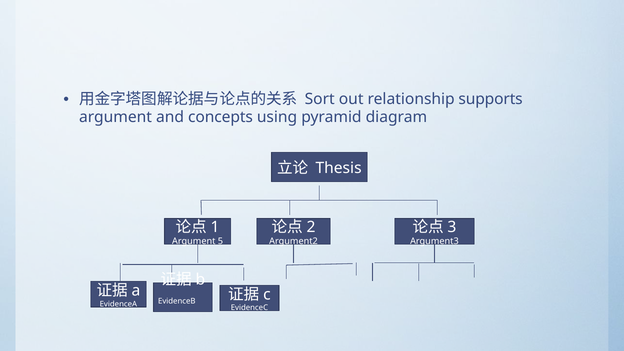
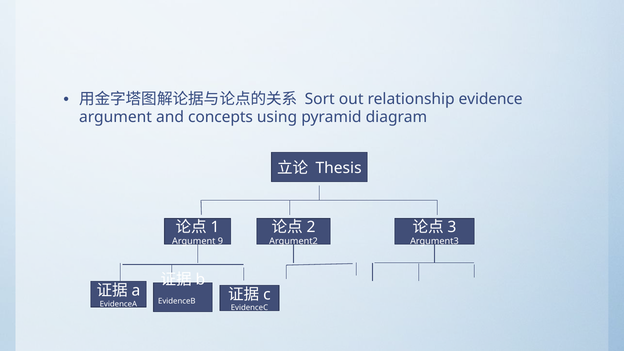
supports: supports -> evidence
5: 5 -> 9
